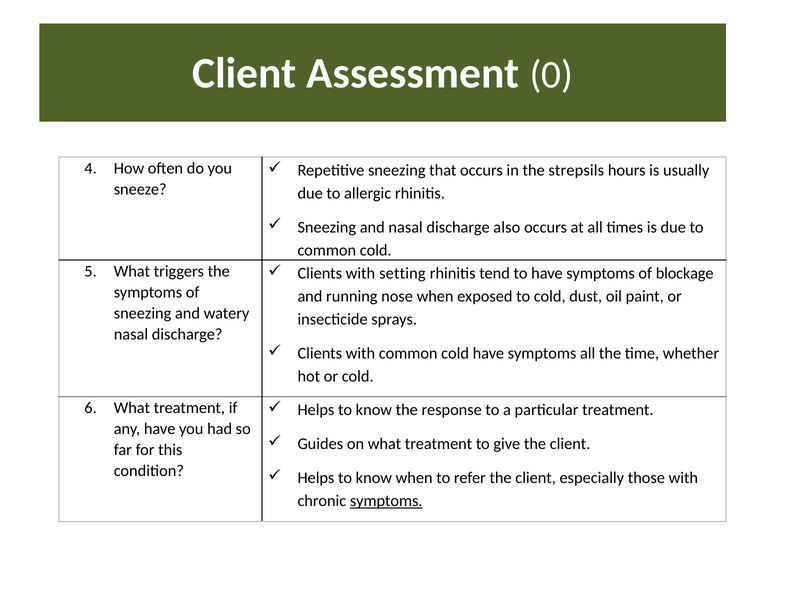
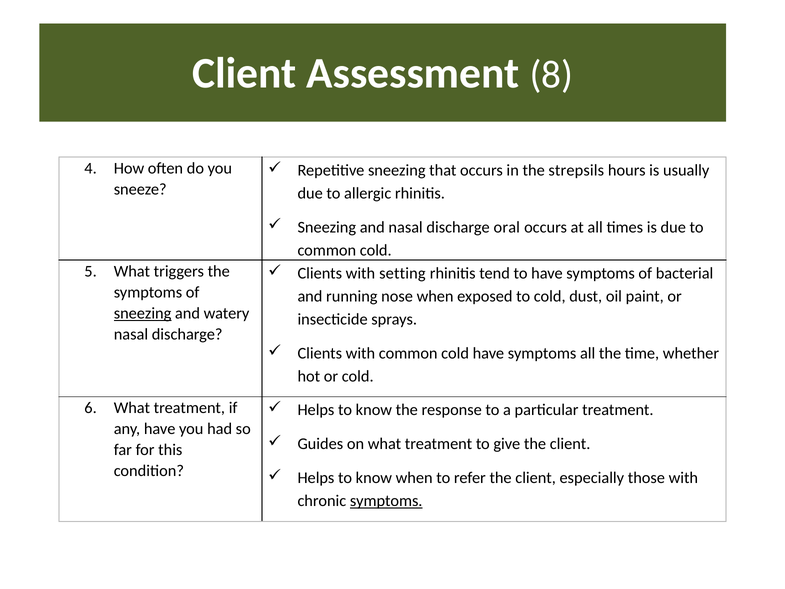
0: 0 -> 8
also: also -> oral
blockage: blockage -> bacterial
sneezing at (143, 313) underline: none -> present
